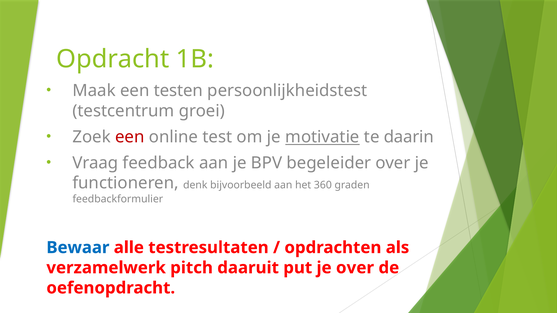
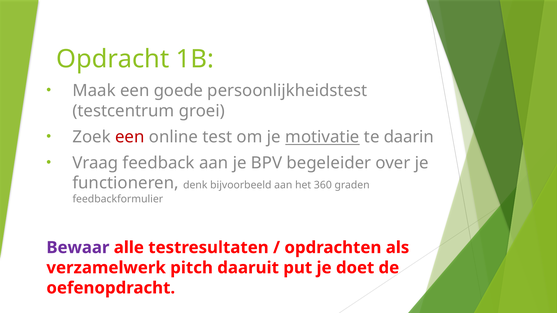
testen: testen -> goede
Bewaar colour: blue -> purple
je over: over -> doet
